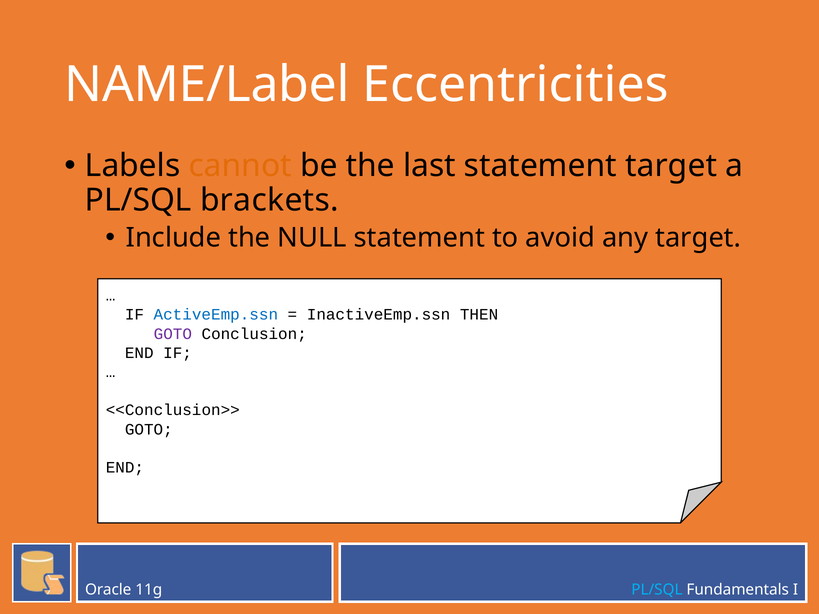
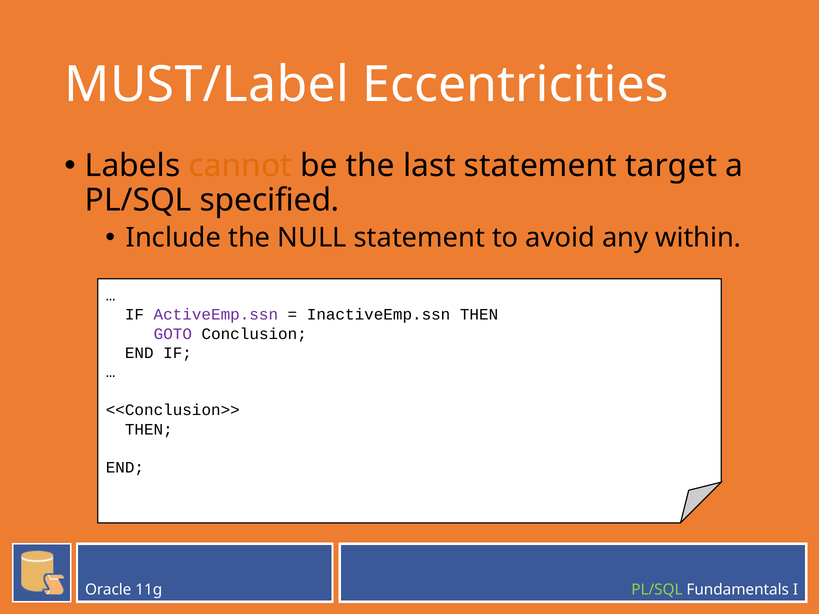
NAME/Label: NAME/Label -> MUST/Label
brackets: brackets -> specified
any target: target -> within
ActiveEmp.ssn colour: blue -> purple
GOTO at (149, 429): GOTO -> THEN
PL/SQL at (657, 590) colour: light blue -> light green
